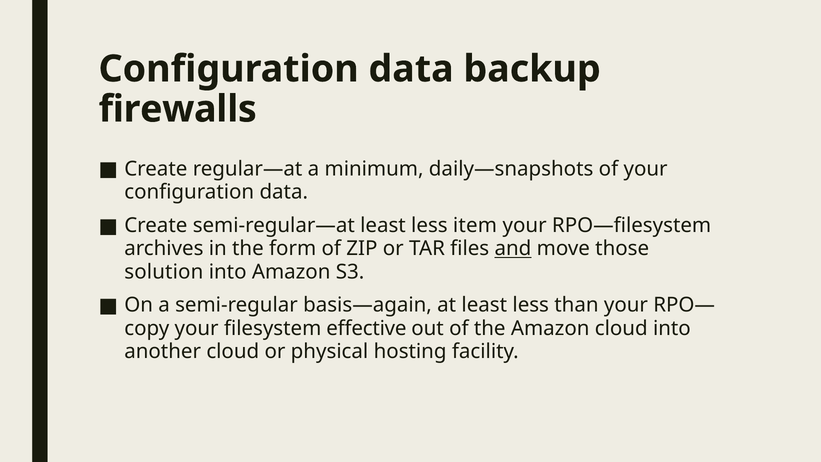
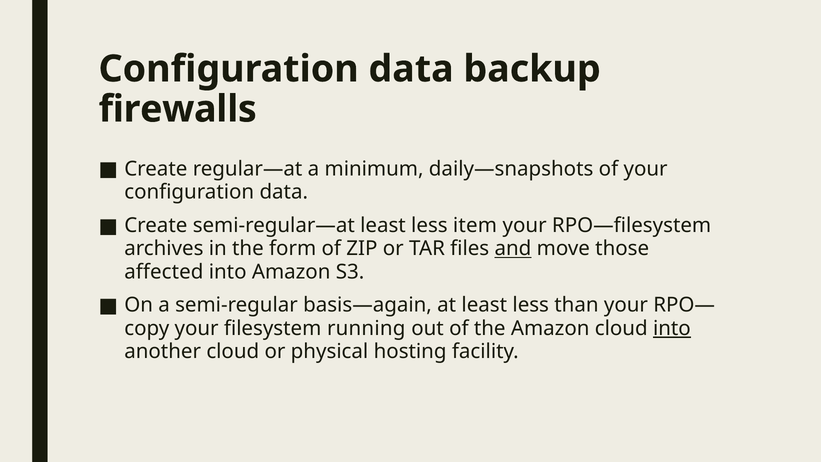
solution: solution -> affected
effective: effective -> running
into at (672, 328) underline: none -> present
